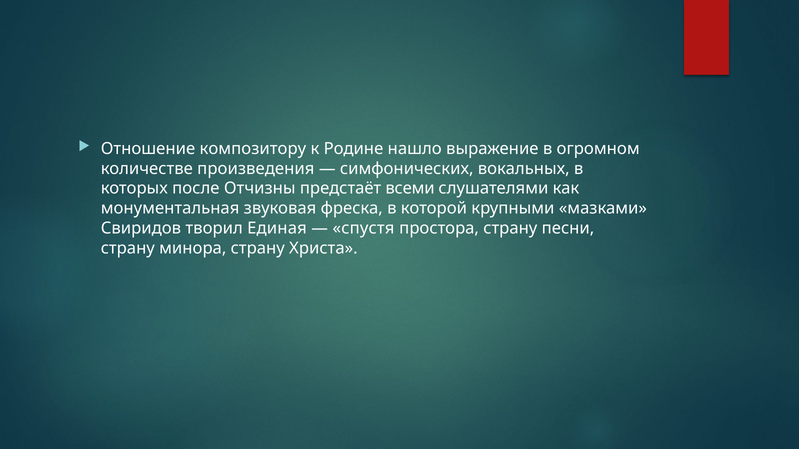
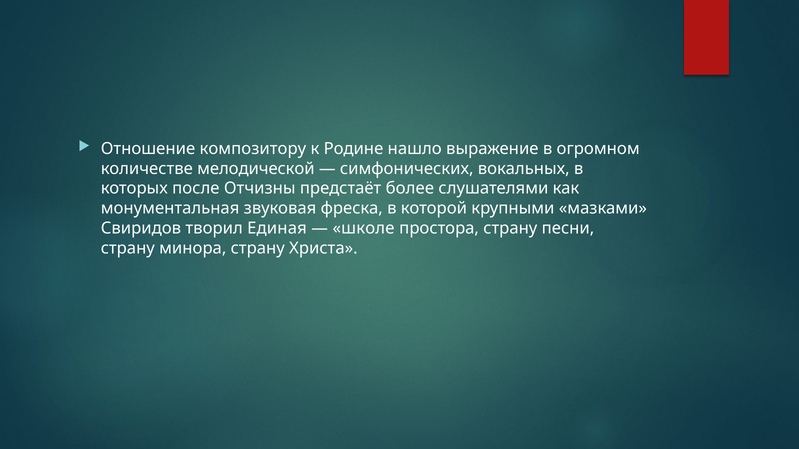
произведения: произведения -> мелодической
всеми: всеми -> более
спустя: спустя -> школе
